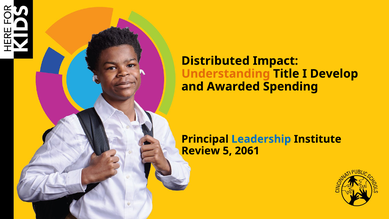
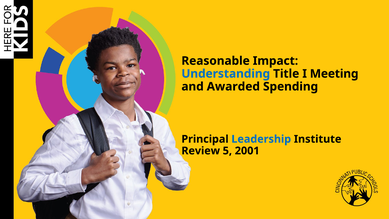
Distributed: Distributed -> Reasonable
Understanding colour: orange -> blue
Develop: Develop -> Meeting
2061: 2061 -> 2001
